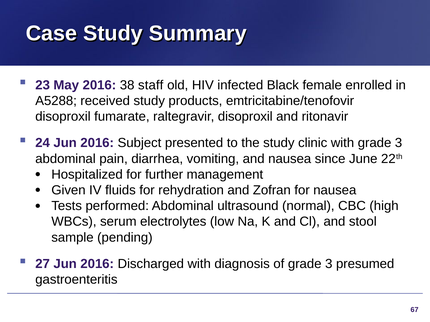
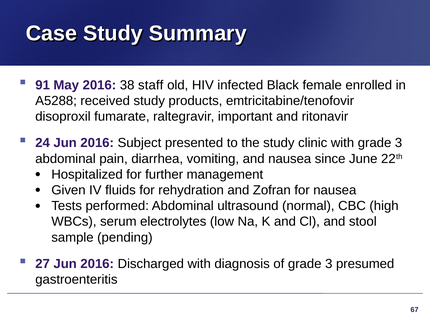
23: 23 -> 91
raltegravir disoproxil: disoproxil -> important
